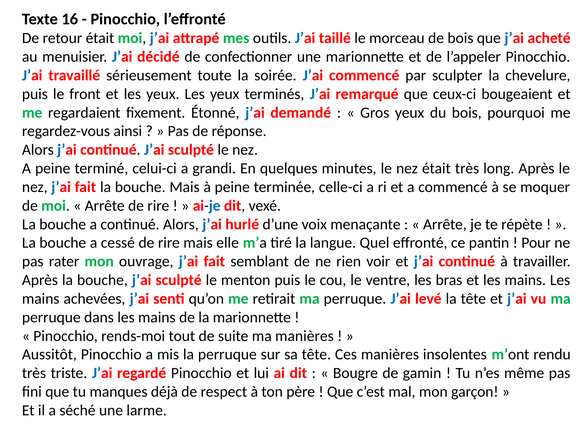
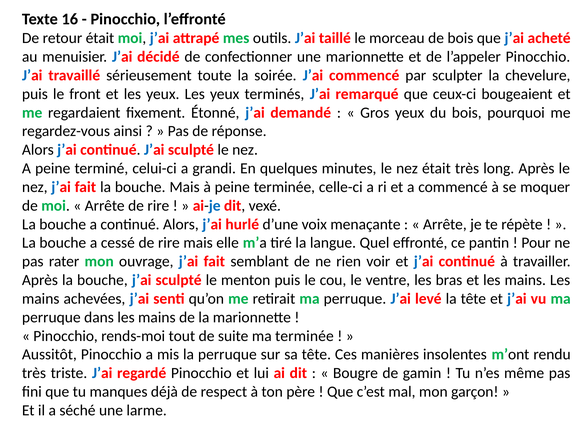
ma manières: manières -> terminée
